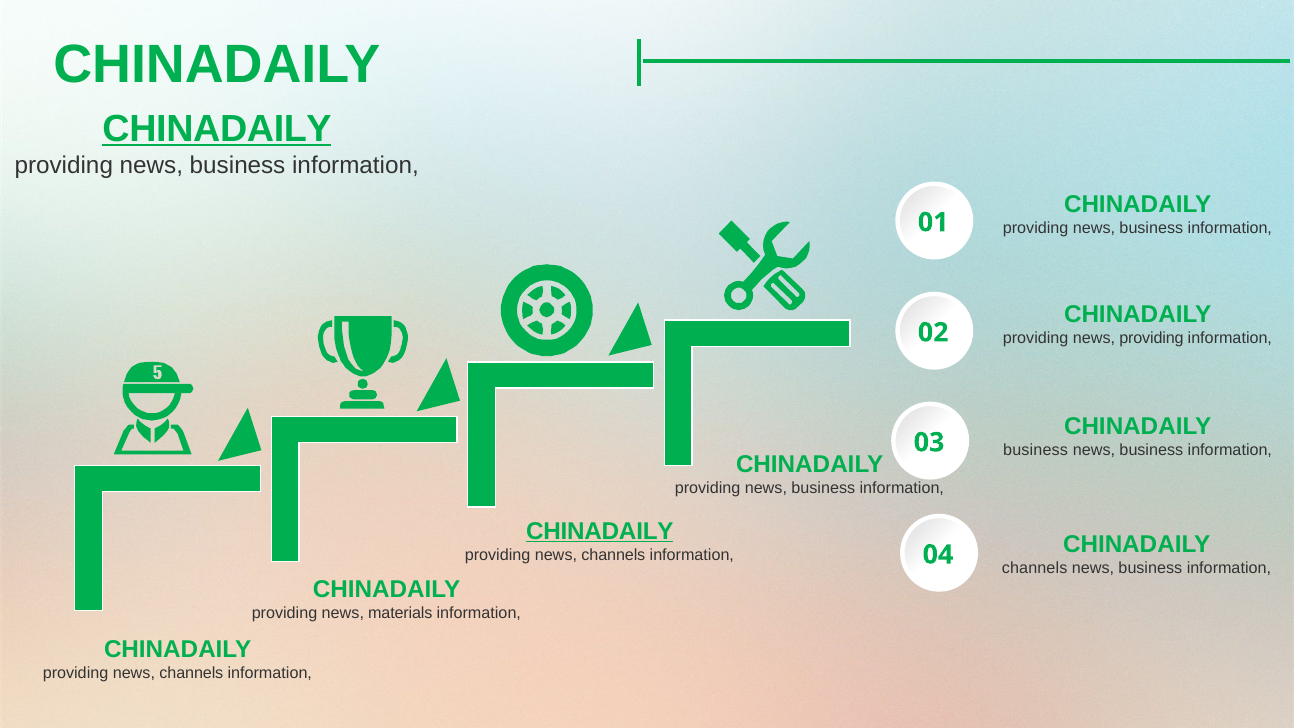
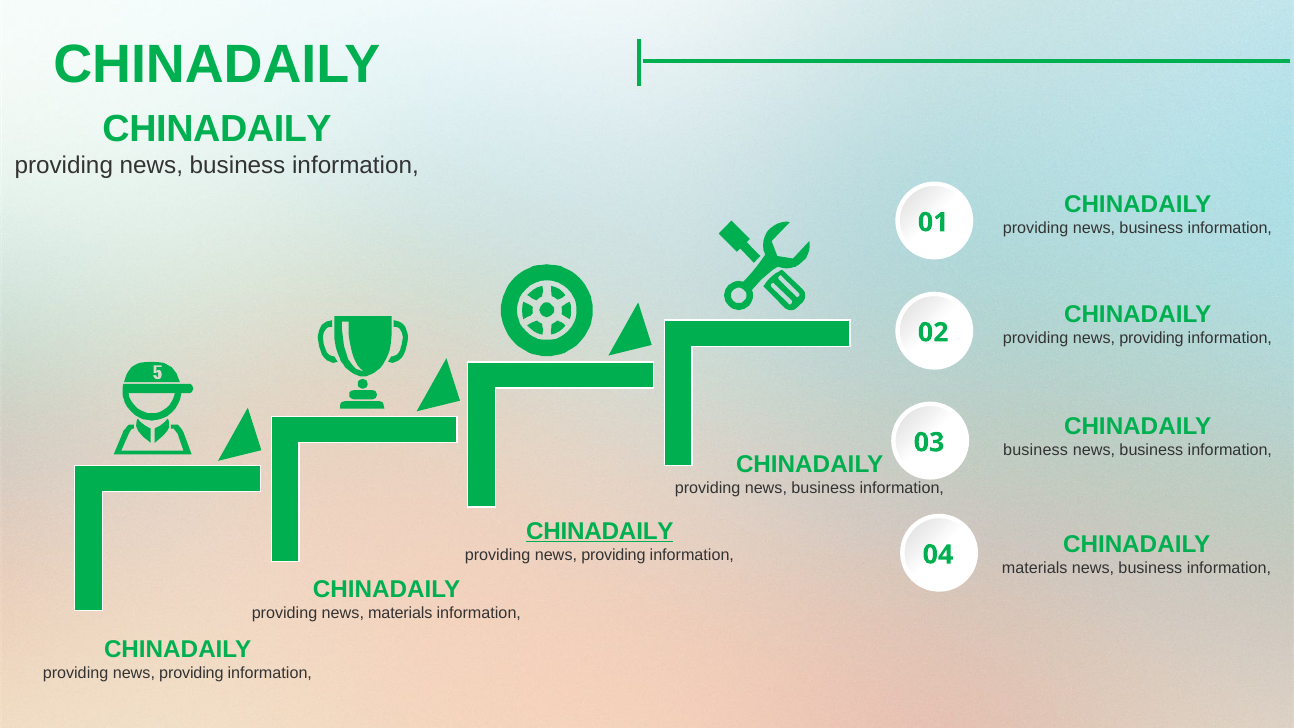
CHINADAILY at (217, 129) underline: present -> none
channels at (613, 555): channels -> providing
channels at (1035, 568): channels -> materials
channels at (191, 673): channels -> providing
